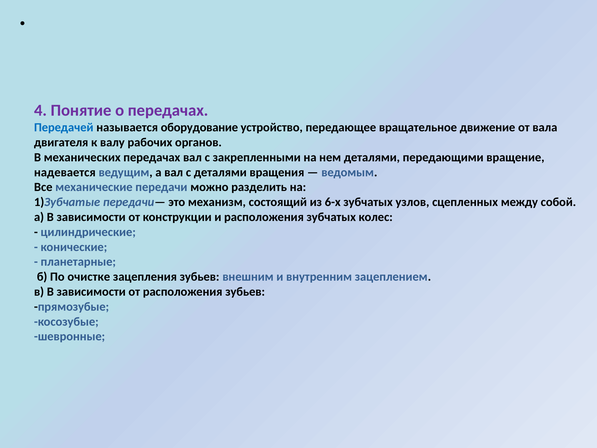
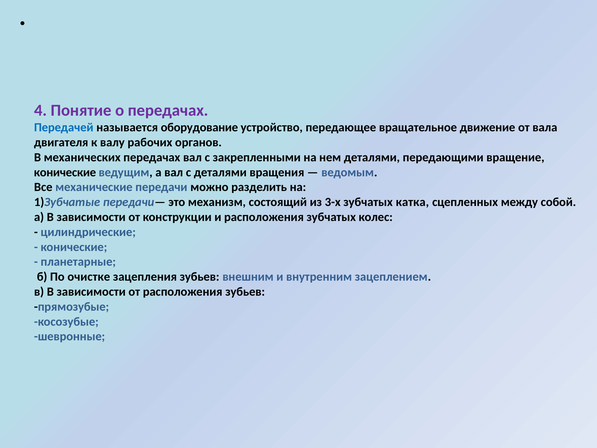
надевается at (65, 172): надевается -> конические
6-х: 6-х -> 3-х
узлов: узлов -> катка
